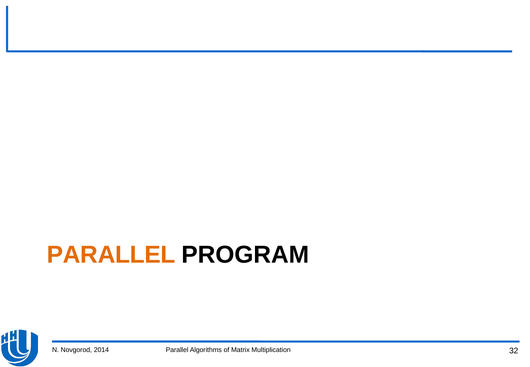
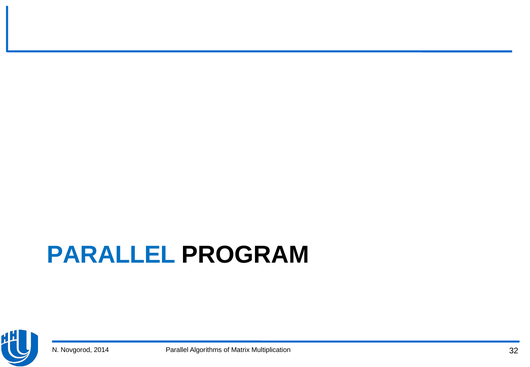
PARALLEL at (111, 255) colour: orange -> blue
